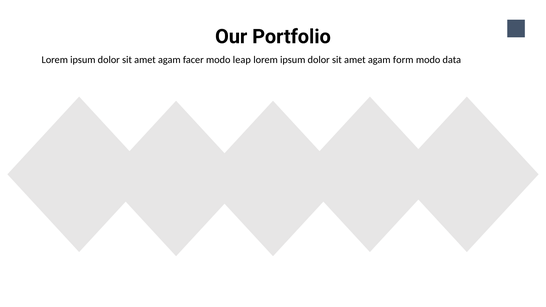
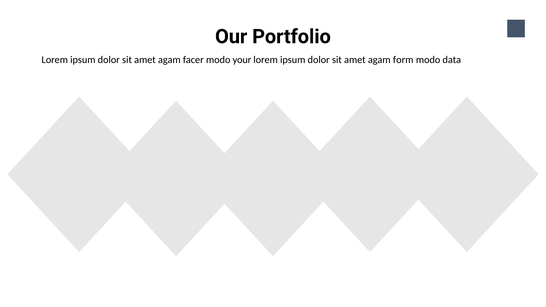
leap: leap -> your
